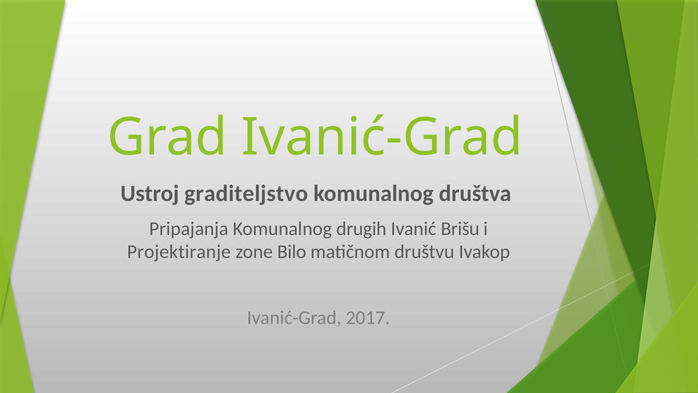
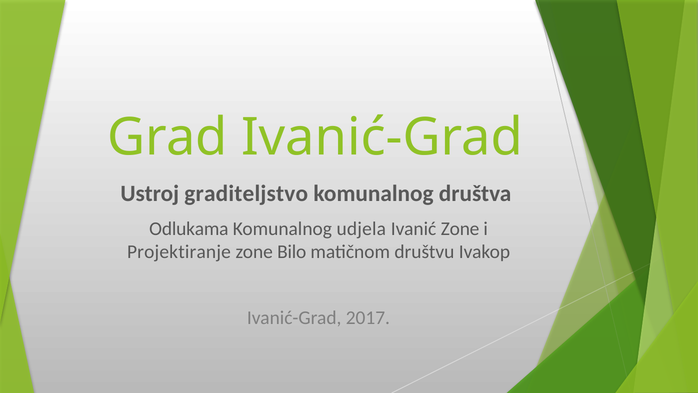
Pripajanja: Pripajanja -> Odlukama
drugih: drugih -> udjela
Ivanić Brišu: Brišu -> Zone
